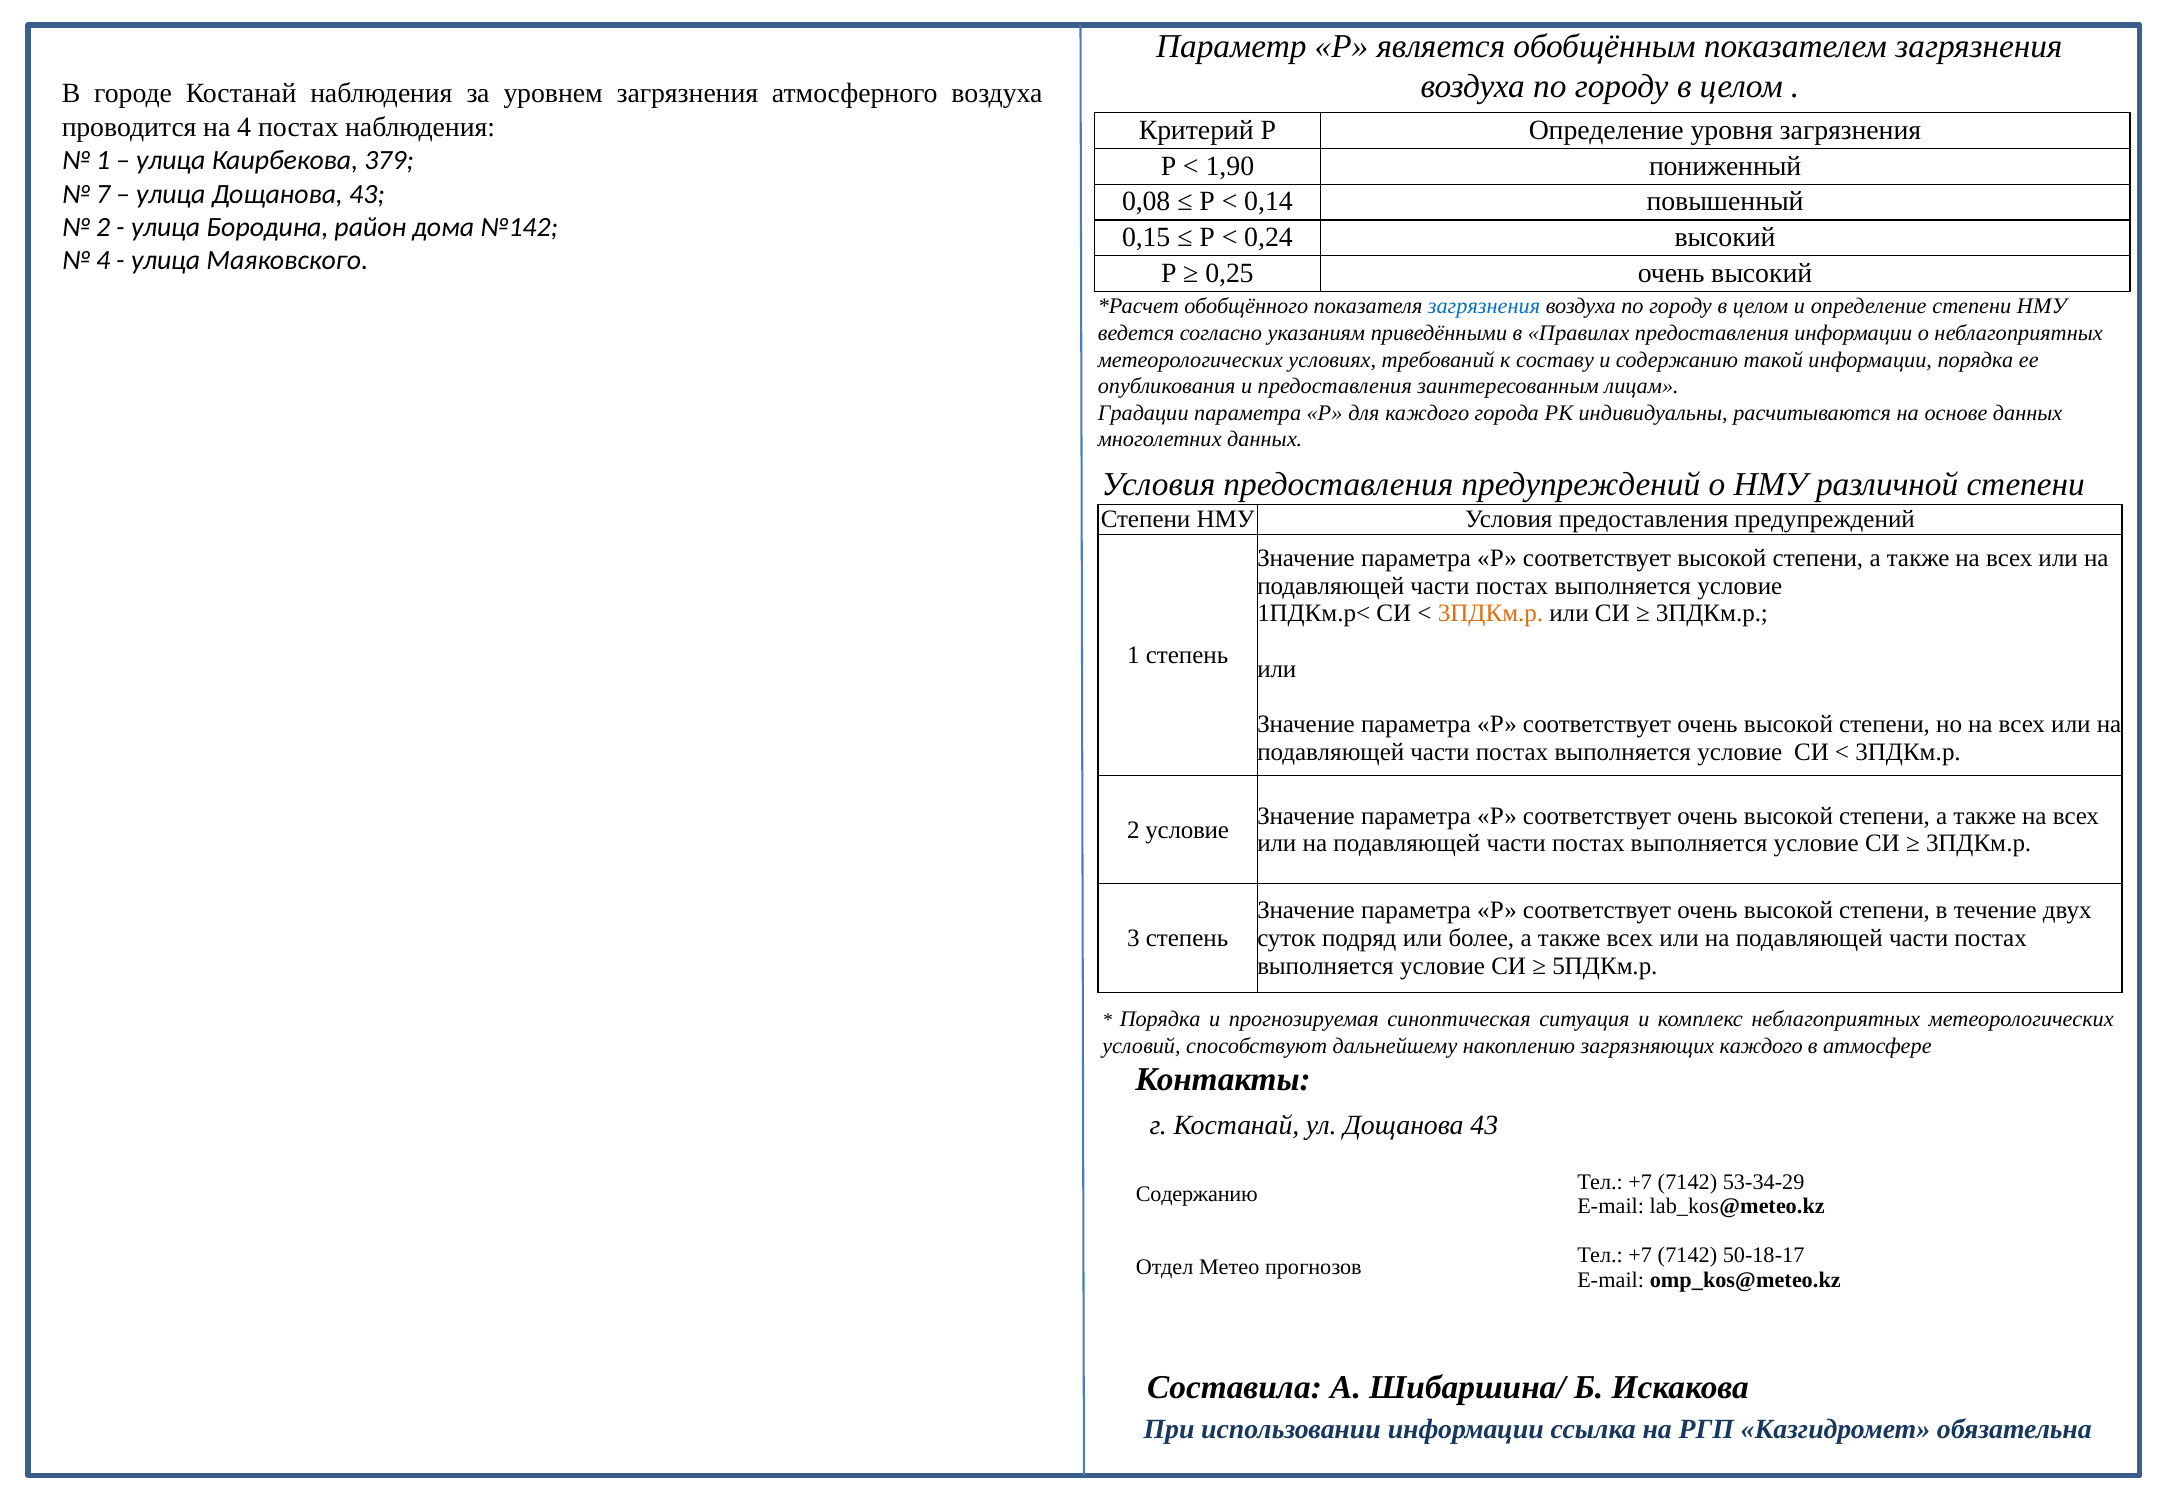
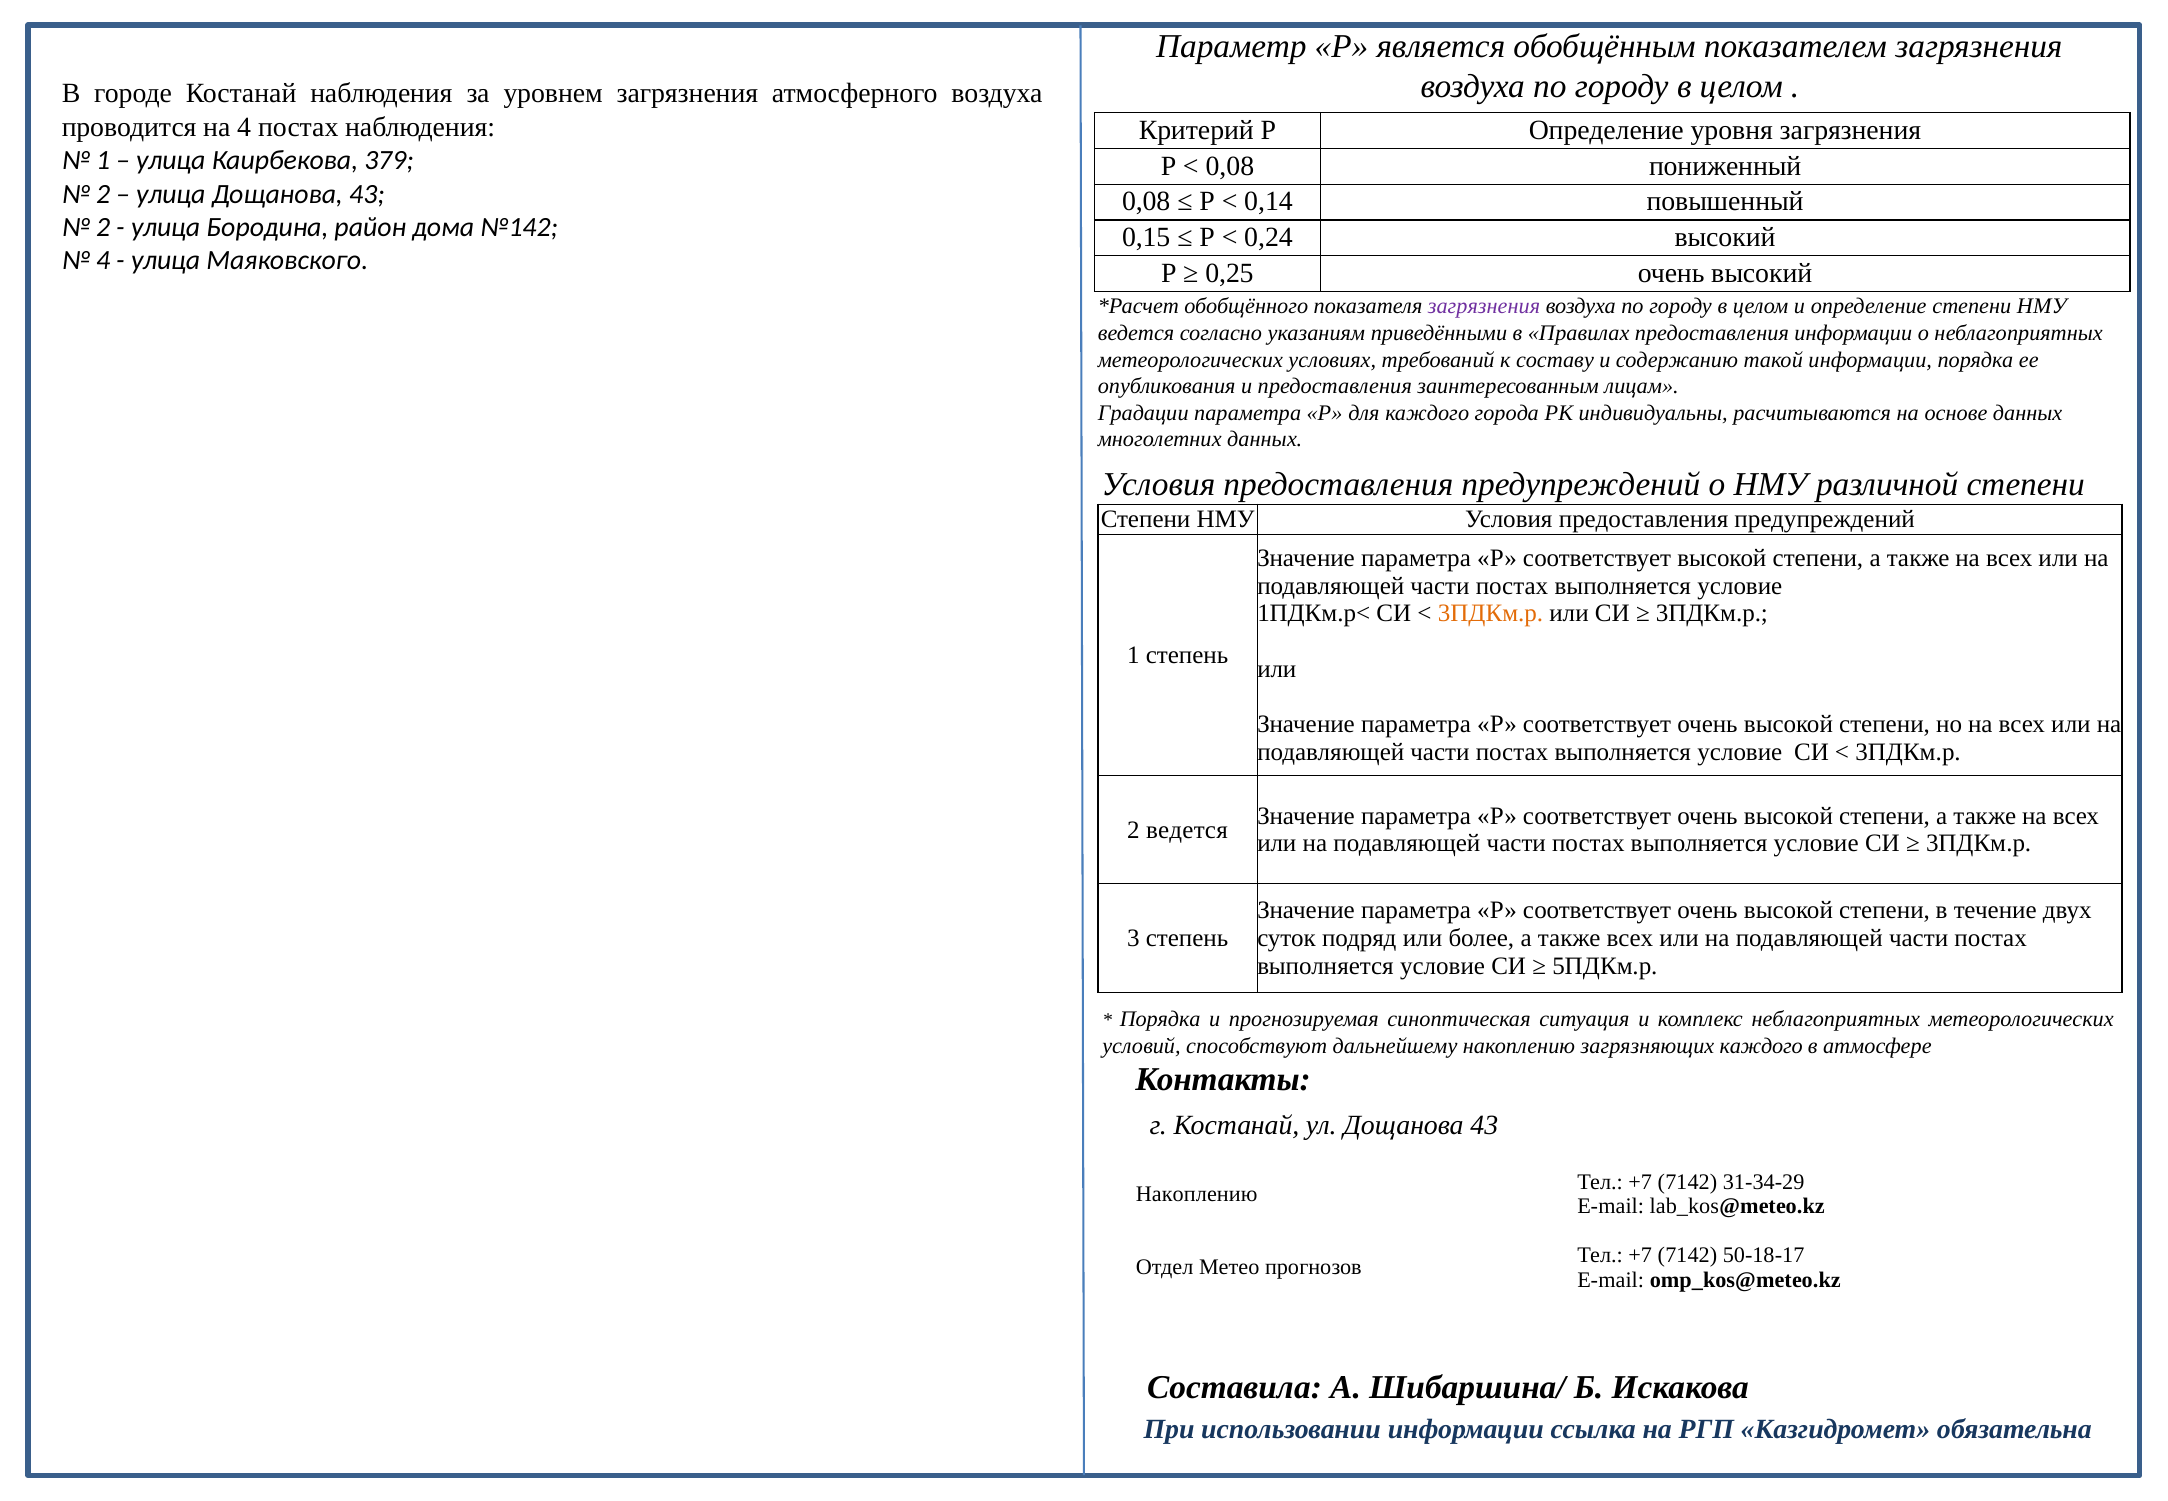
1,90 at (1230, 166): 1,90 -> 0,08
7 at (103, 194): 7 -> 2
загрязнения at (1484, 306) colour: blue -> purple
2 условие: условие -> ведется
53-34-29: 53-34-29 -> 31-34-29
Содержанию at (1197, 1194): Содержанию -> Накоплению
